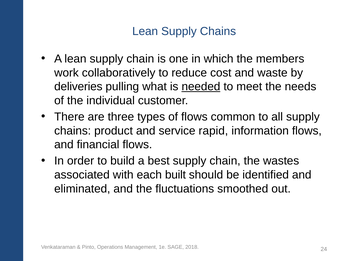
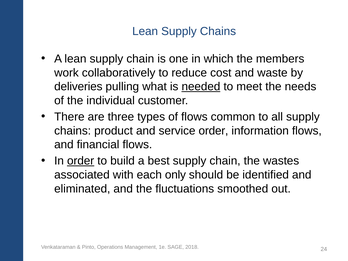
service rapid: rapid -> order
order at (81, 161) underline: none -> present
built: built -> only
